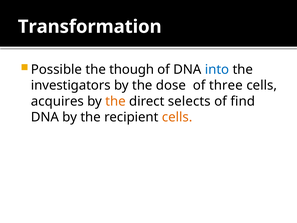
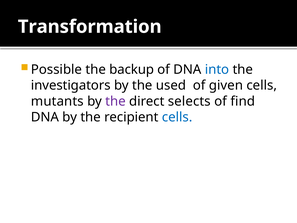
though: though -> backup
dose: dose -> used
three: three -> given
acquires: acquires -> mutants
the at (116, 101) colour: orange -> purple
cells at (177, 117) colour: orange -> blue
